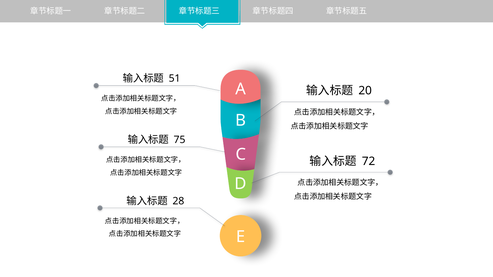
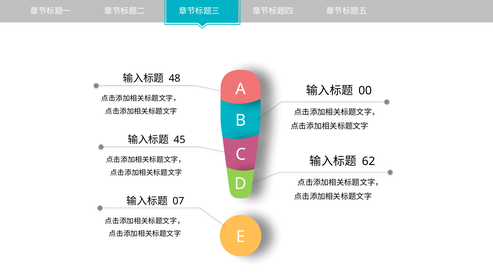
51: 51 -> 48
20: 20 -> 00
75: 75 -> 45
72: 72 -> 62
28: 28 -> 07
